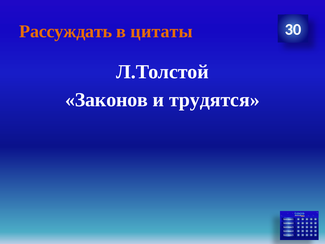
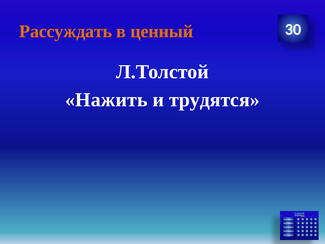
цитаты: цитаты -> ценный
Законов: Законов -> Нажить
